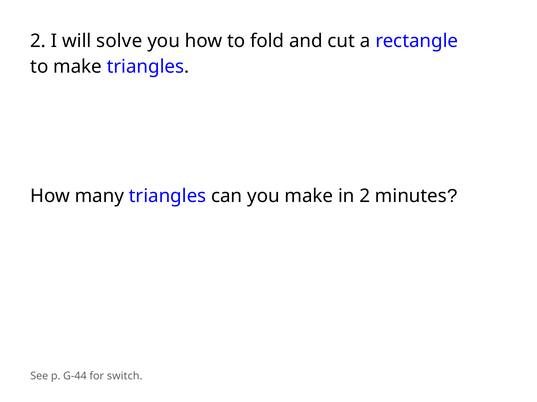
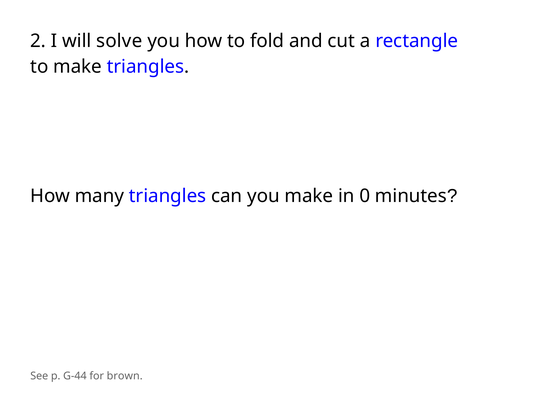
in 2: 2 -> 0
switch: switch -> brown
